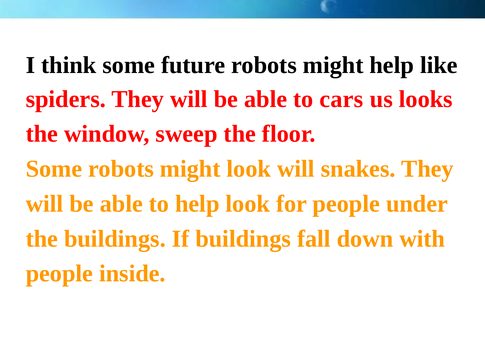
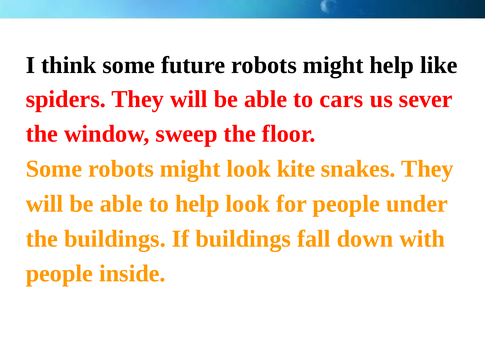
looks: looks -> sever
look will: will -> kite
